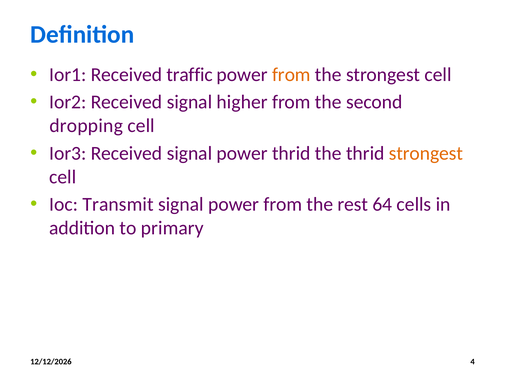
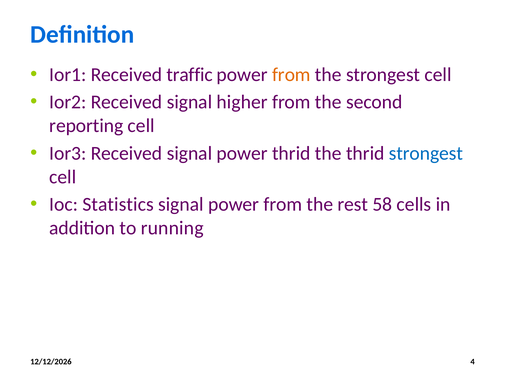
dropping: dropping -> reporting
strongest at (426, 153) colour: orange -> blue
Transmit: Transmit -> Statistics
64: 64 -> 58
primary: primary -> running
